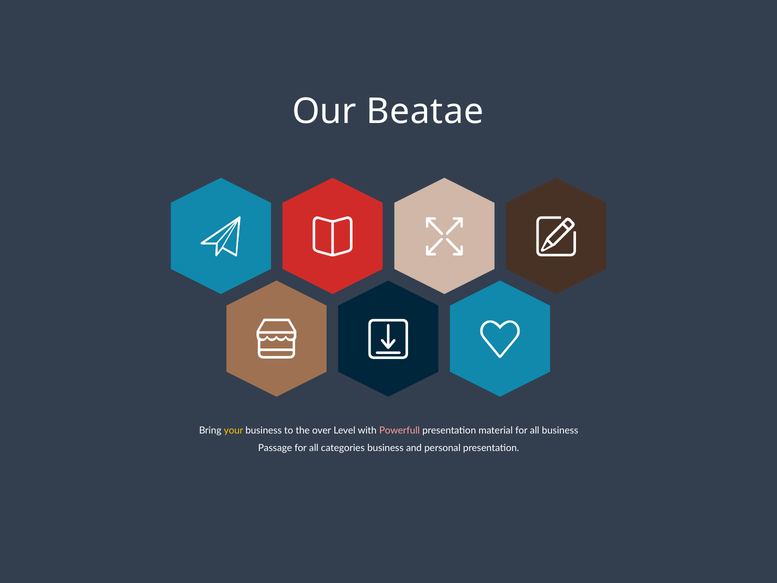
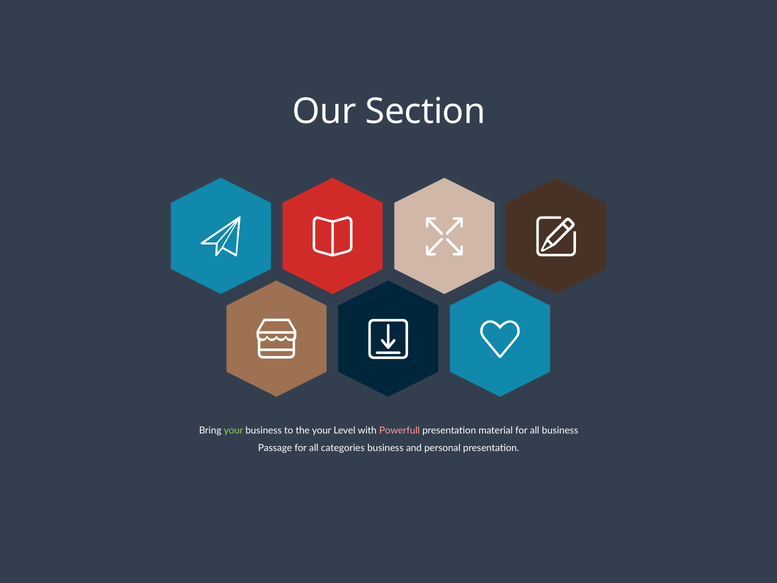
Beatae: Beatae -> Section
your at (233, 430) colour: yellow -> light green
the over: over -> your
